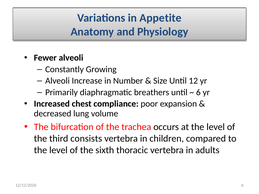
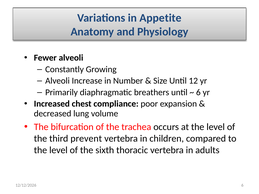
consists: consists -> prevent
